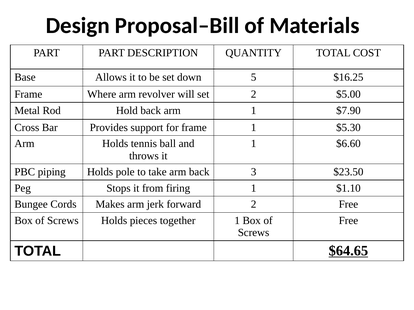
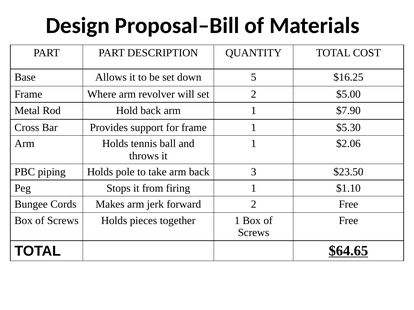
$6.60: $6.60 -> $2.06
